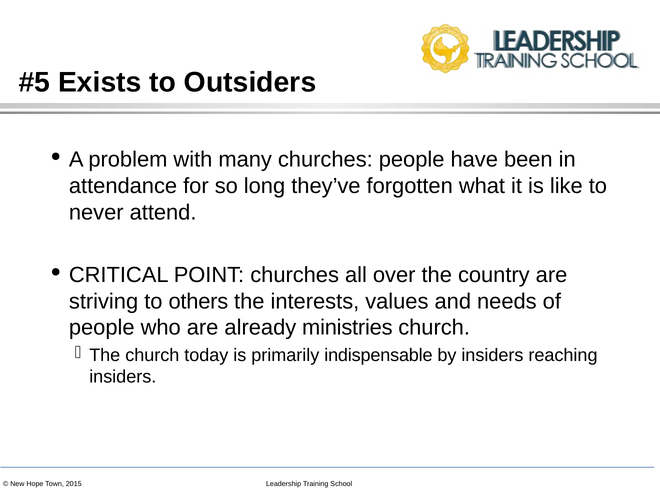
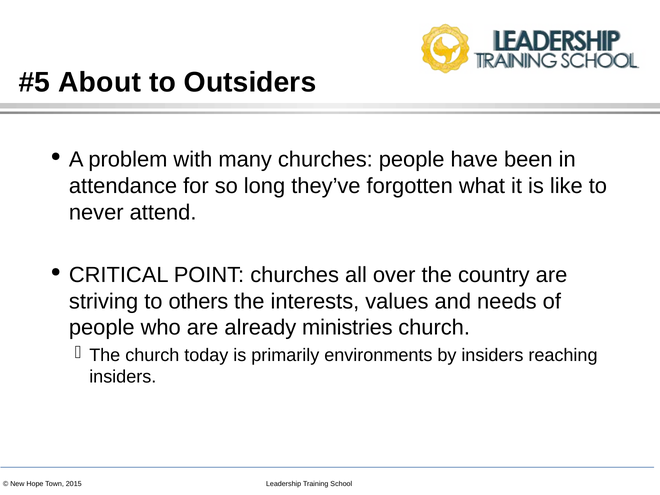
Exists: Exists -> About
indispensable: indispensable -> environments
